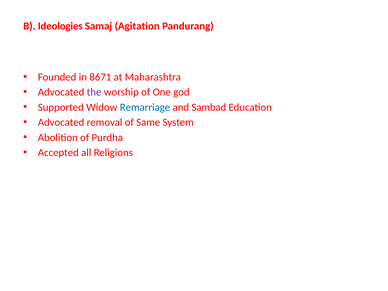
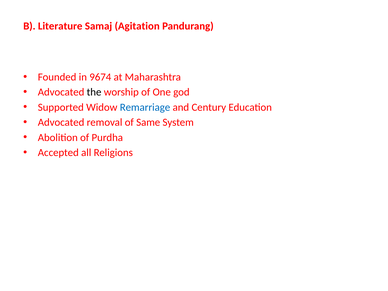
Ideologies: Ideologies -> Literature
8671: 8671 -> 9674
the colour: purple -> black
Sambad: Sambad -> Century
